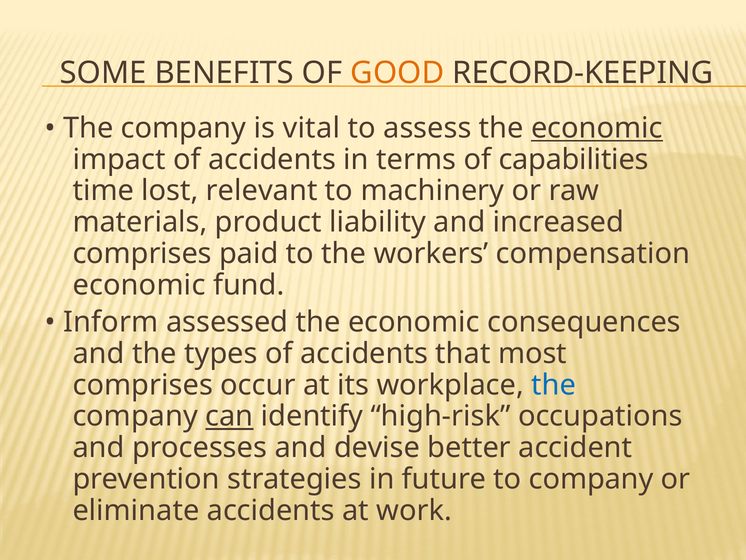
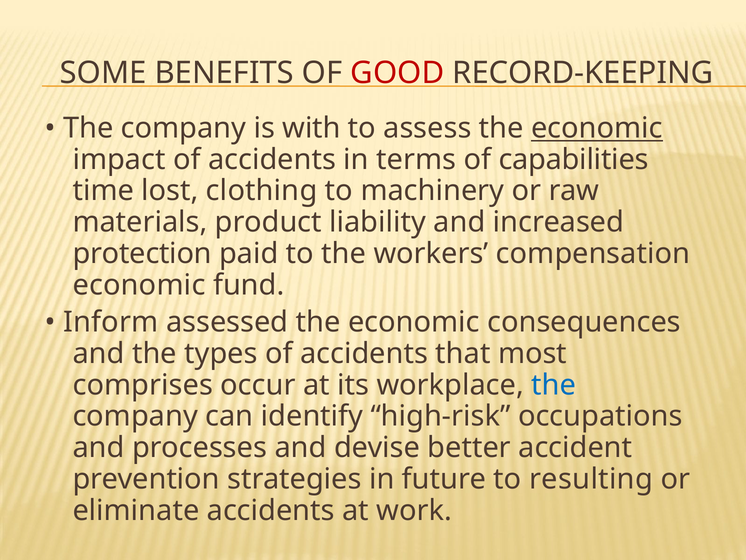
GOOD colour: orange -> red
vital: vital -> with
relevant: relevant -> clothing
comprises at (142, 253): comprises -> protection
can underline: present -> none
to company: company -> resulting
